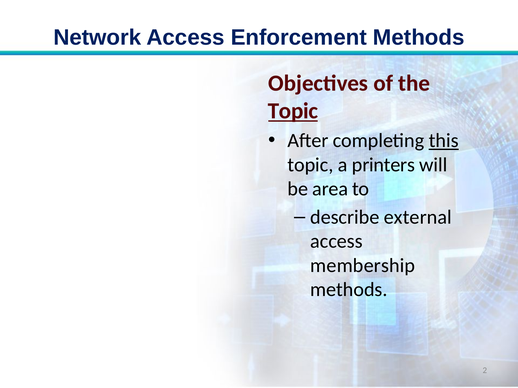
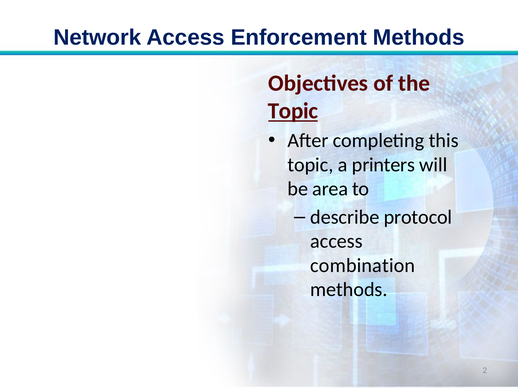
this underline: present -> none
external: external -> protocol
membership: membership -> combination
